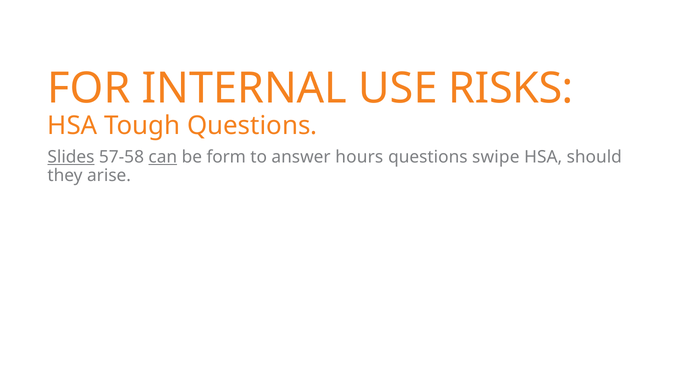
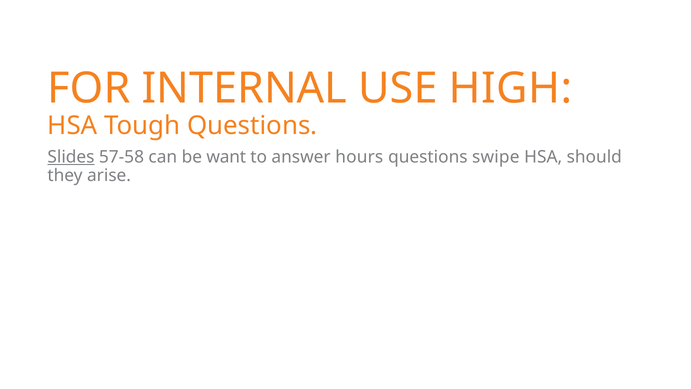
RISKS: RISKS -> HIGH
can underline: present -> none
form: form -> want
